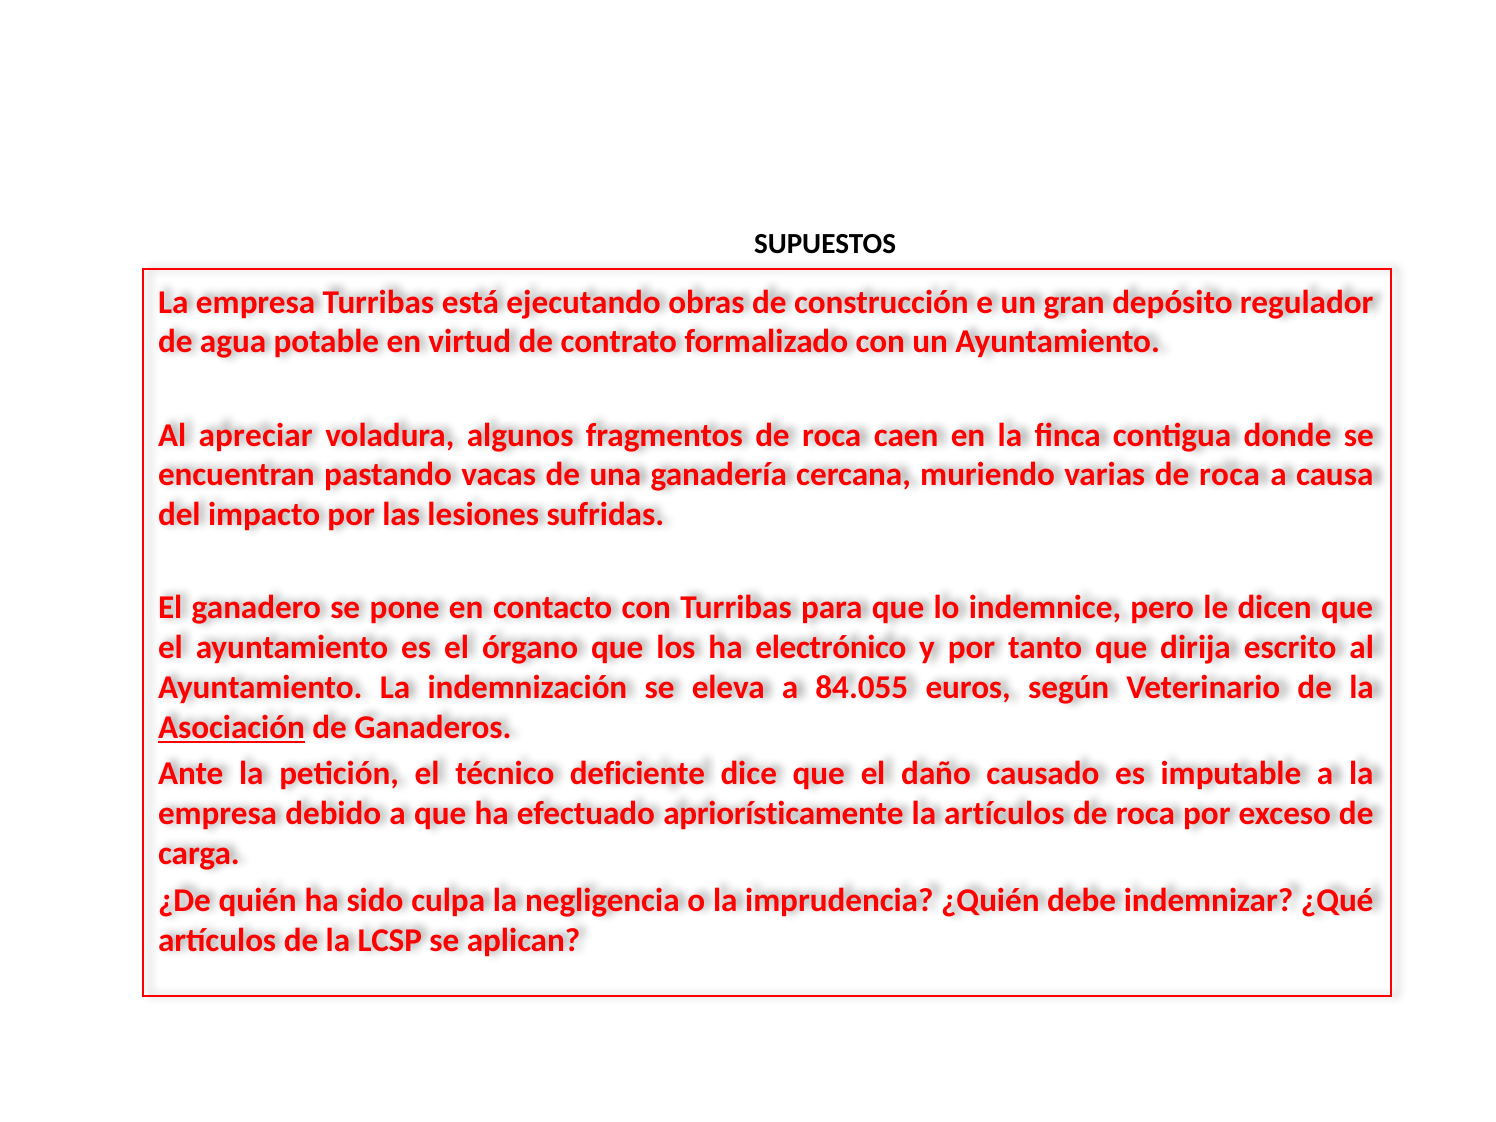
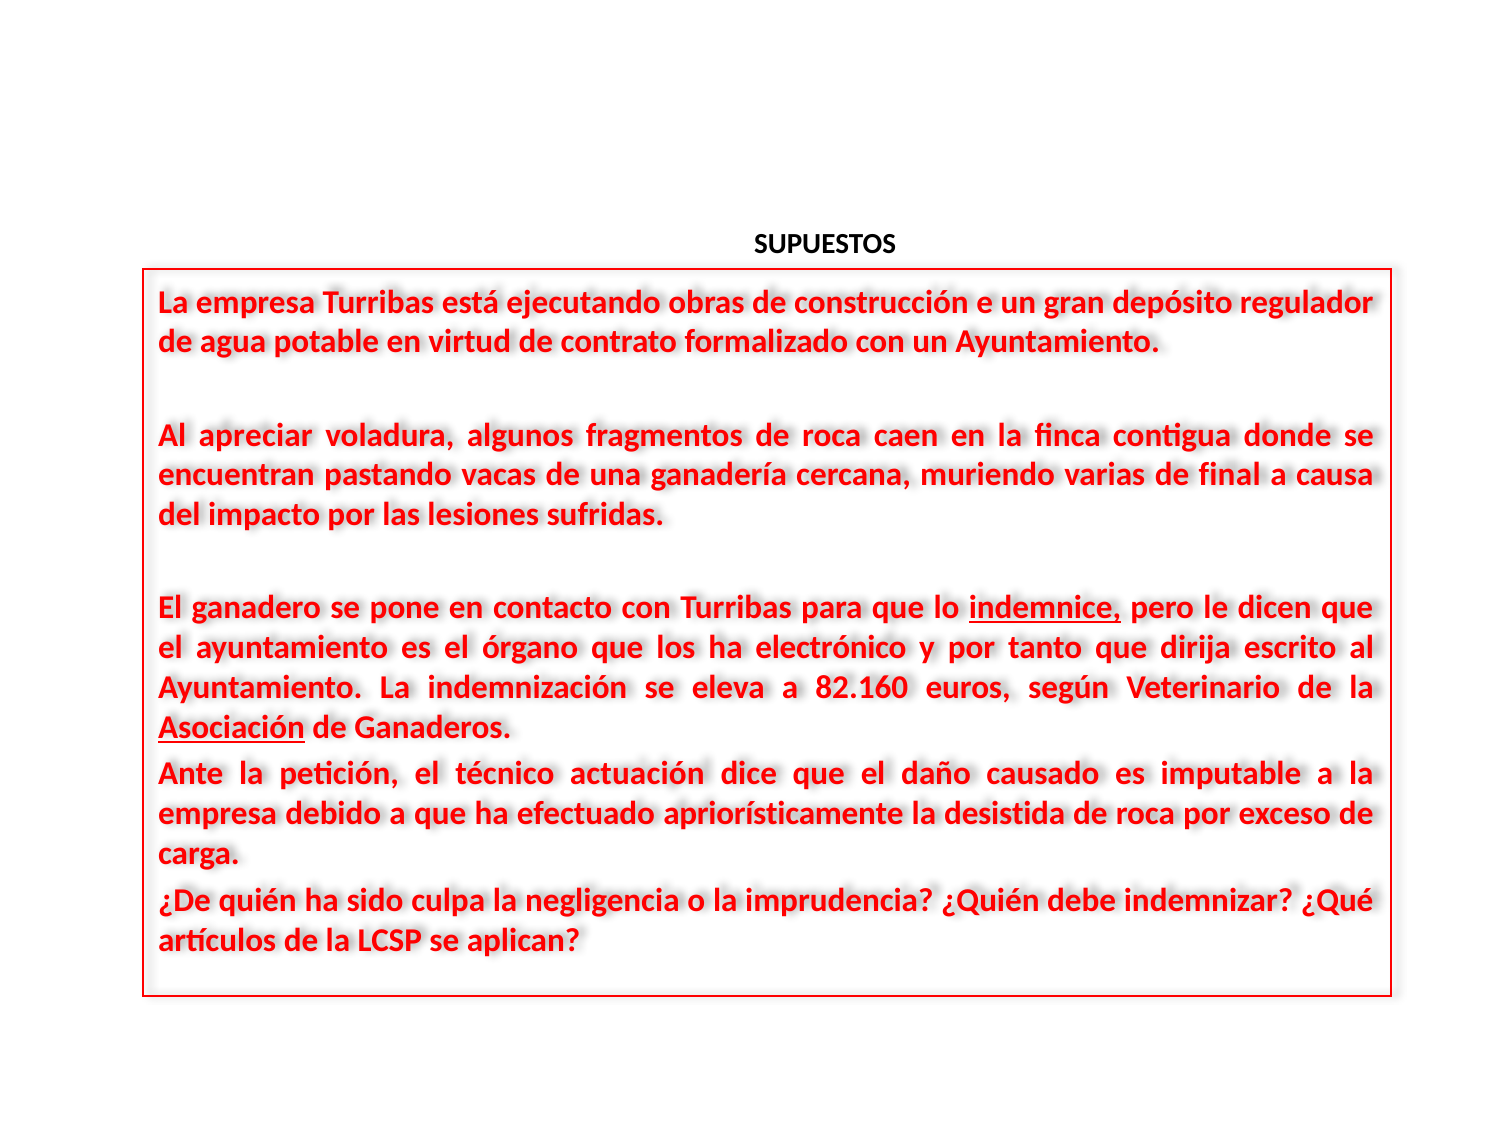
varias de roca: roca -> final
indemnice underline: none -> present
84.055: 84.055 -> 82.160
deficiente: deficiente -> actuación
la artículos: artículos -> desistida
